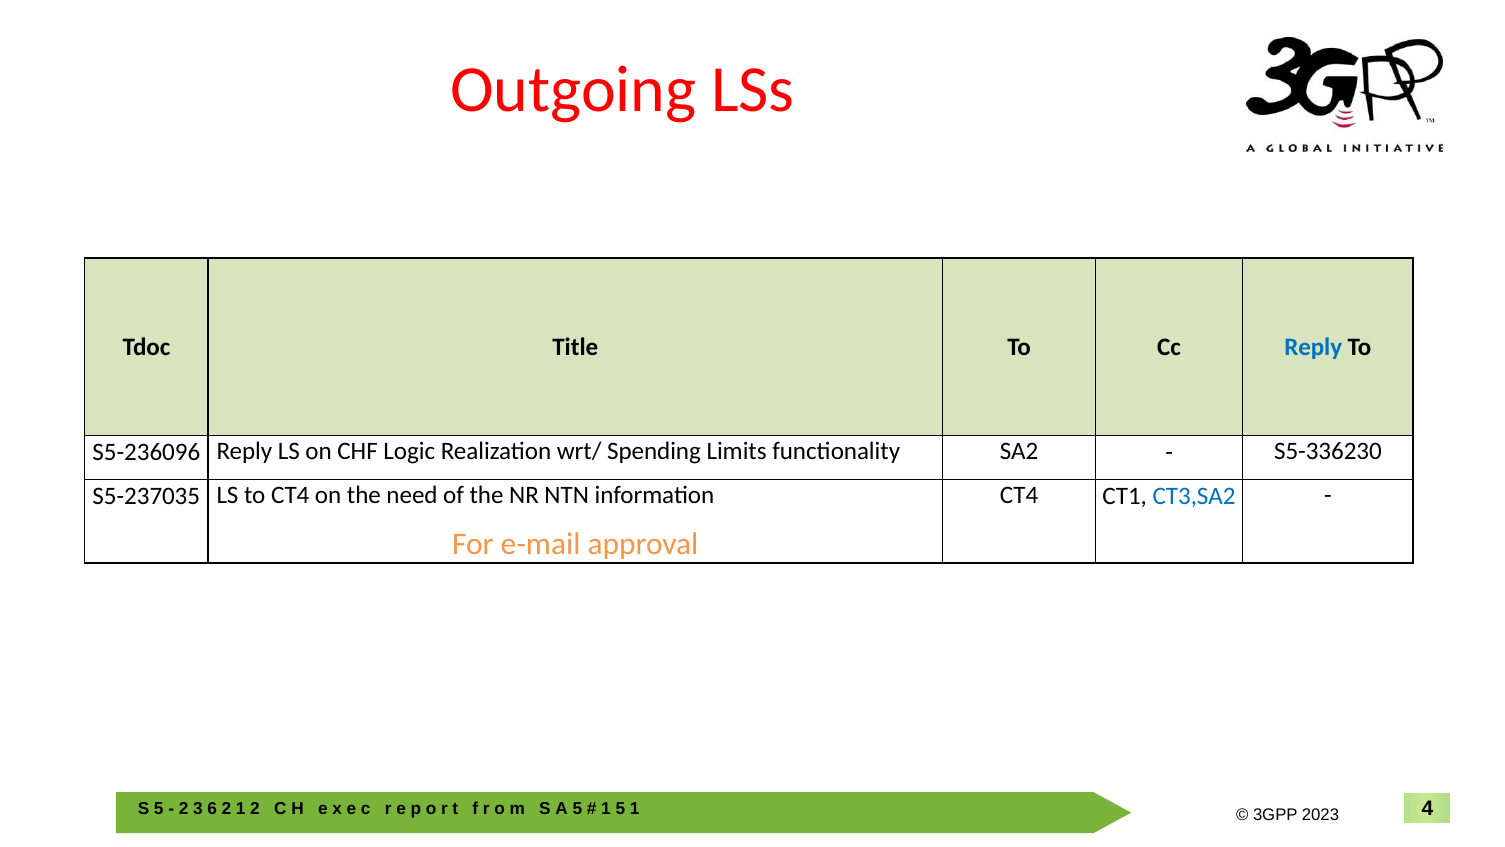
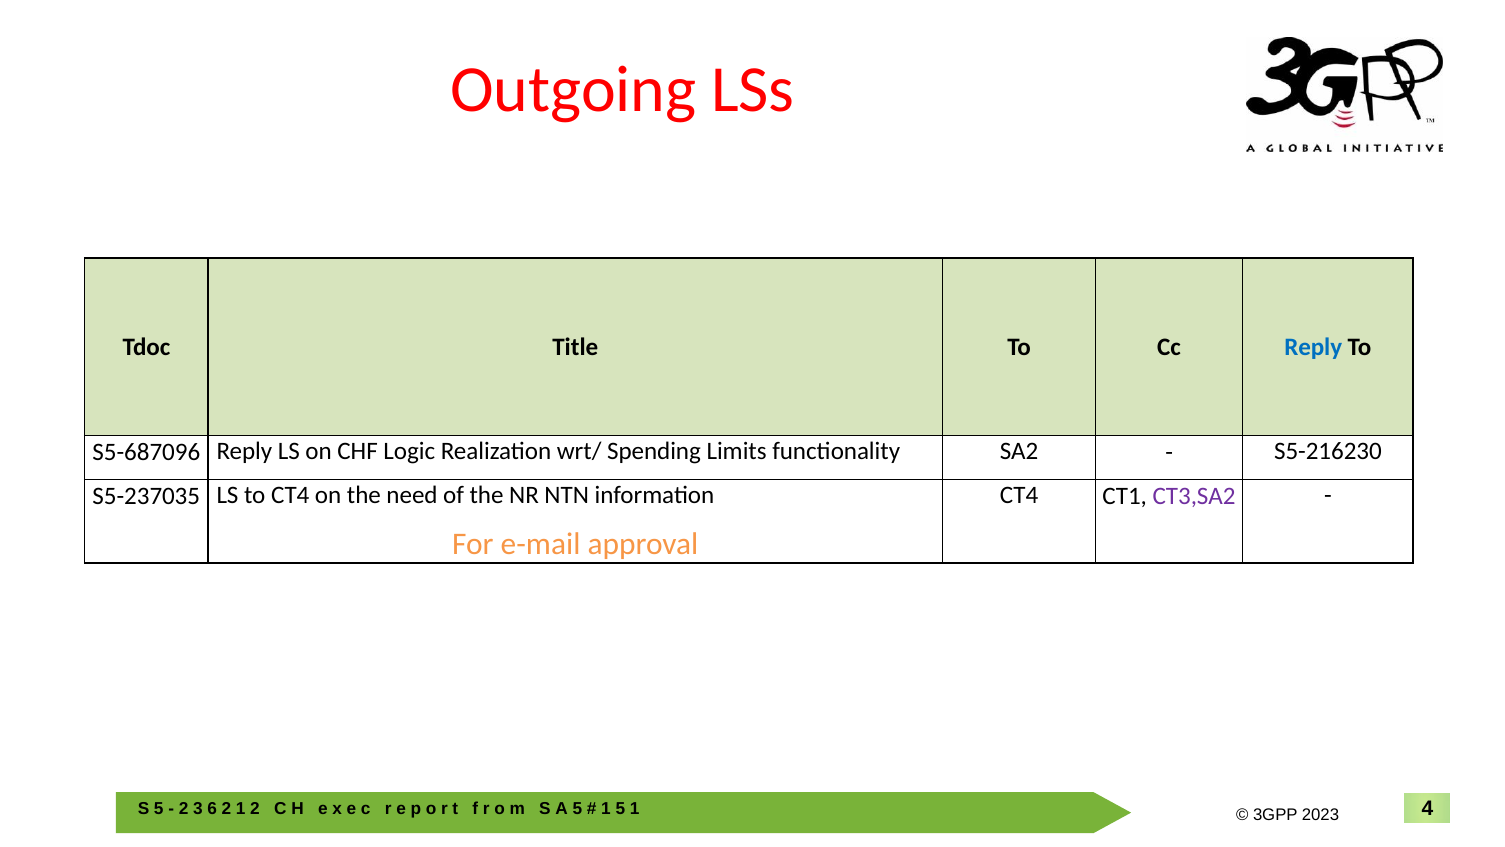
S5-236096: S5-236096 -> S5-687096
S5-336230: S5-336230 -> S5-216230
CT3,SA2 colour: blue -> purple
